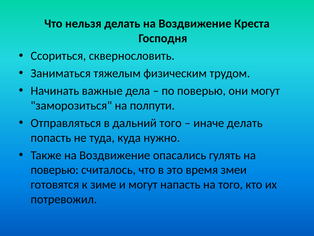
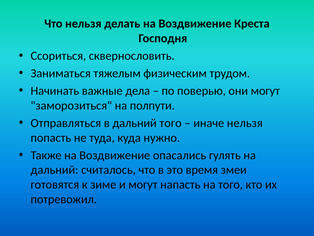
иначе делать: делать -> нельзя
поверью at (55, 170): поверью -> дальний
